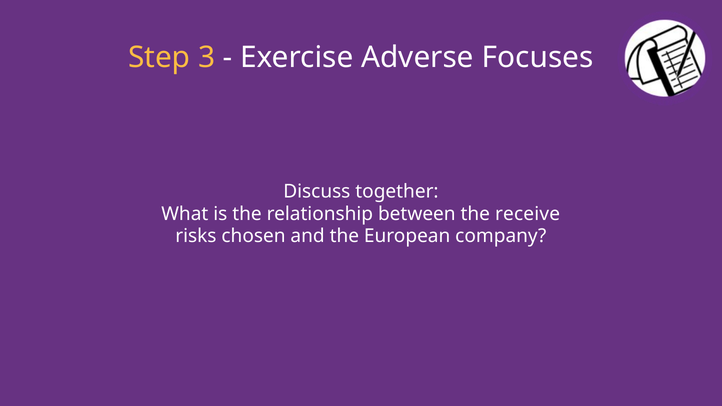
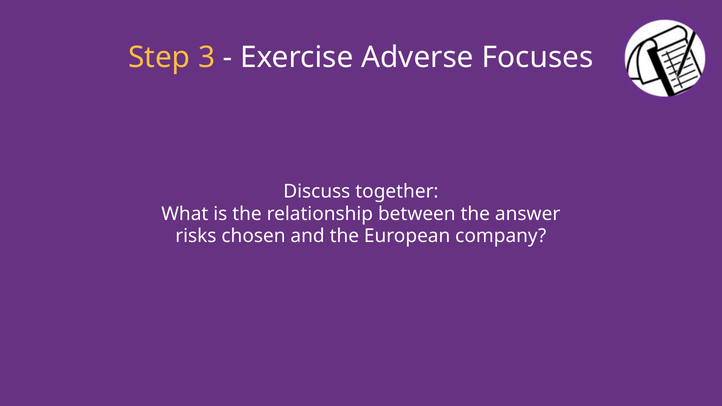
receive: receive -> answer
